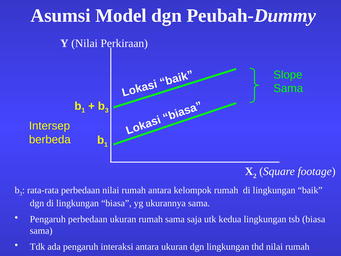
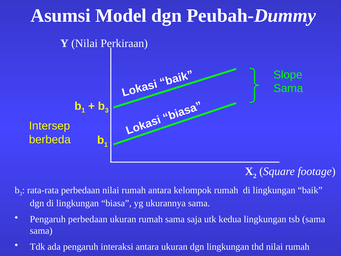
tsb biasa: biasa -> sama
